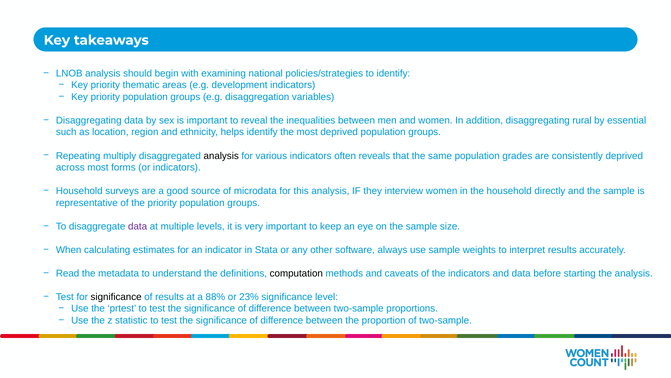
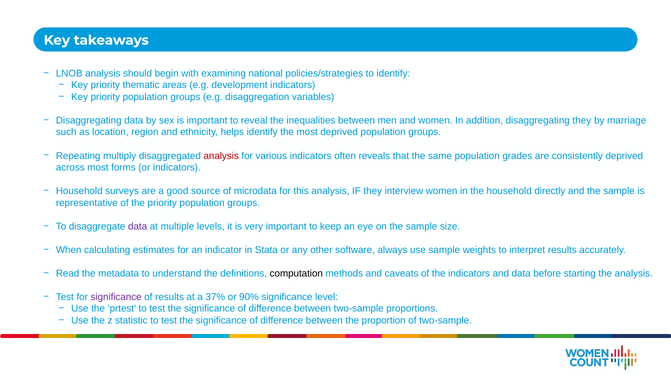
disaggregating rural: rural -> they
essential: essential -> marriage
analysis at (221, 156) colour: black -> red
significance at (116, 297) colour: black -> purple
88%: 88% -> 37%
23%: 23% -> 90%
